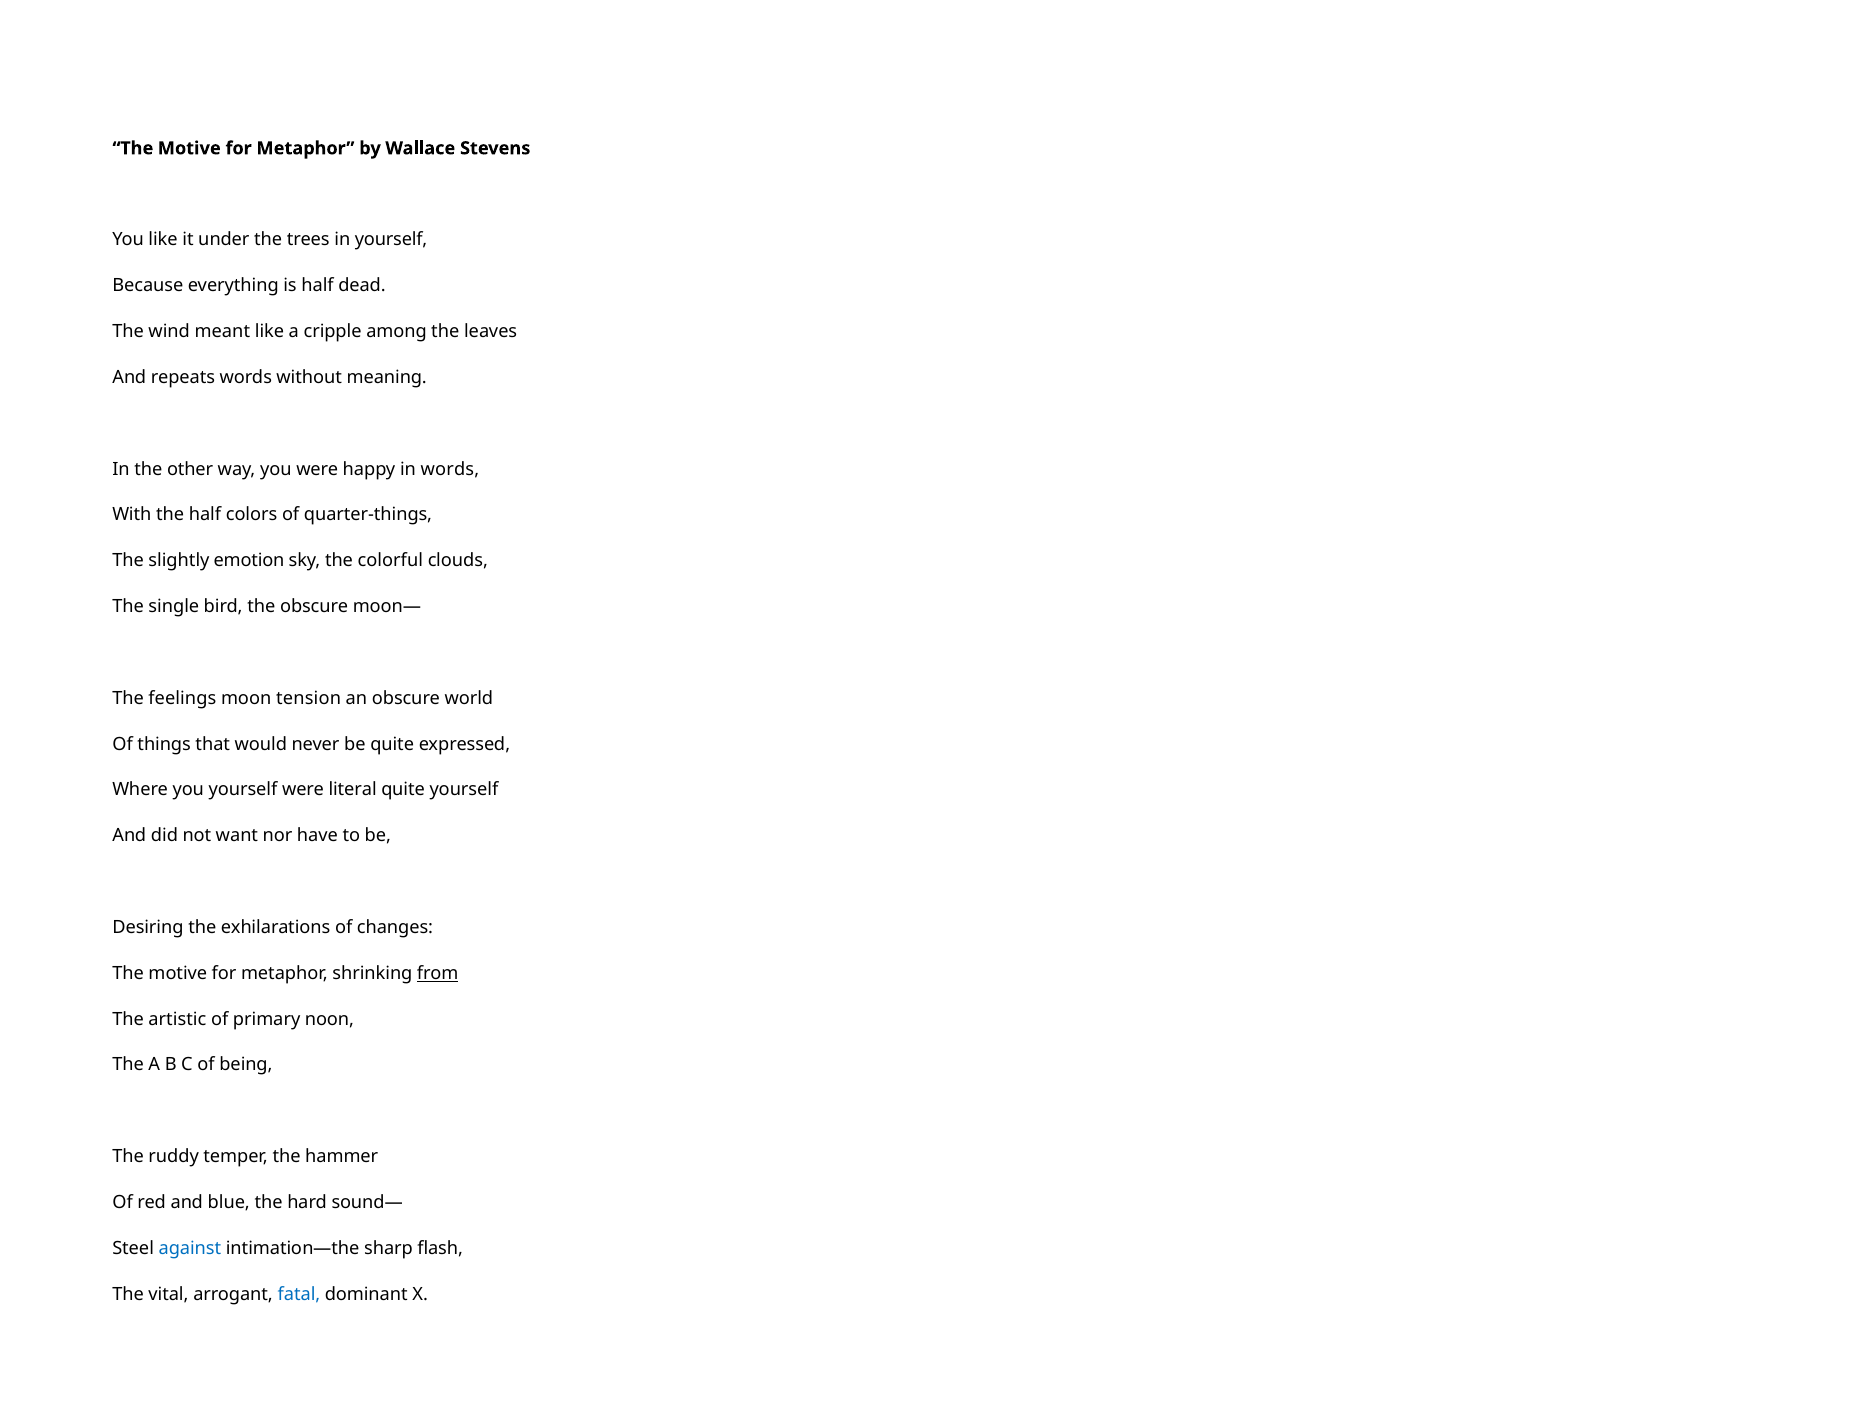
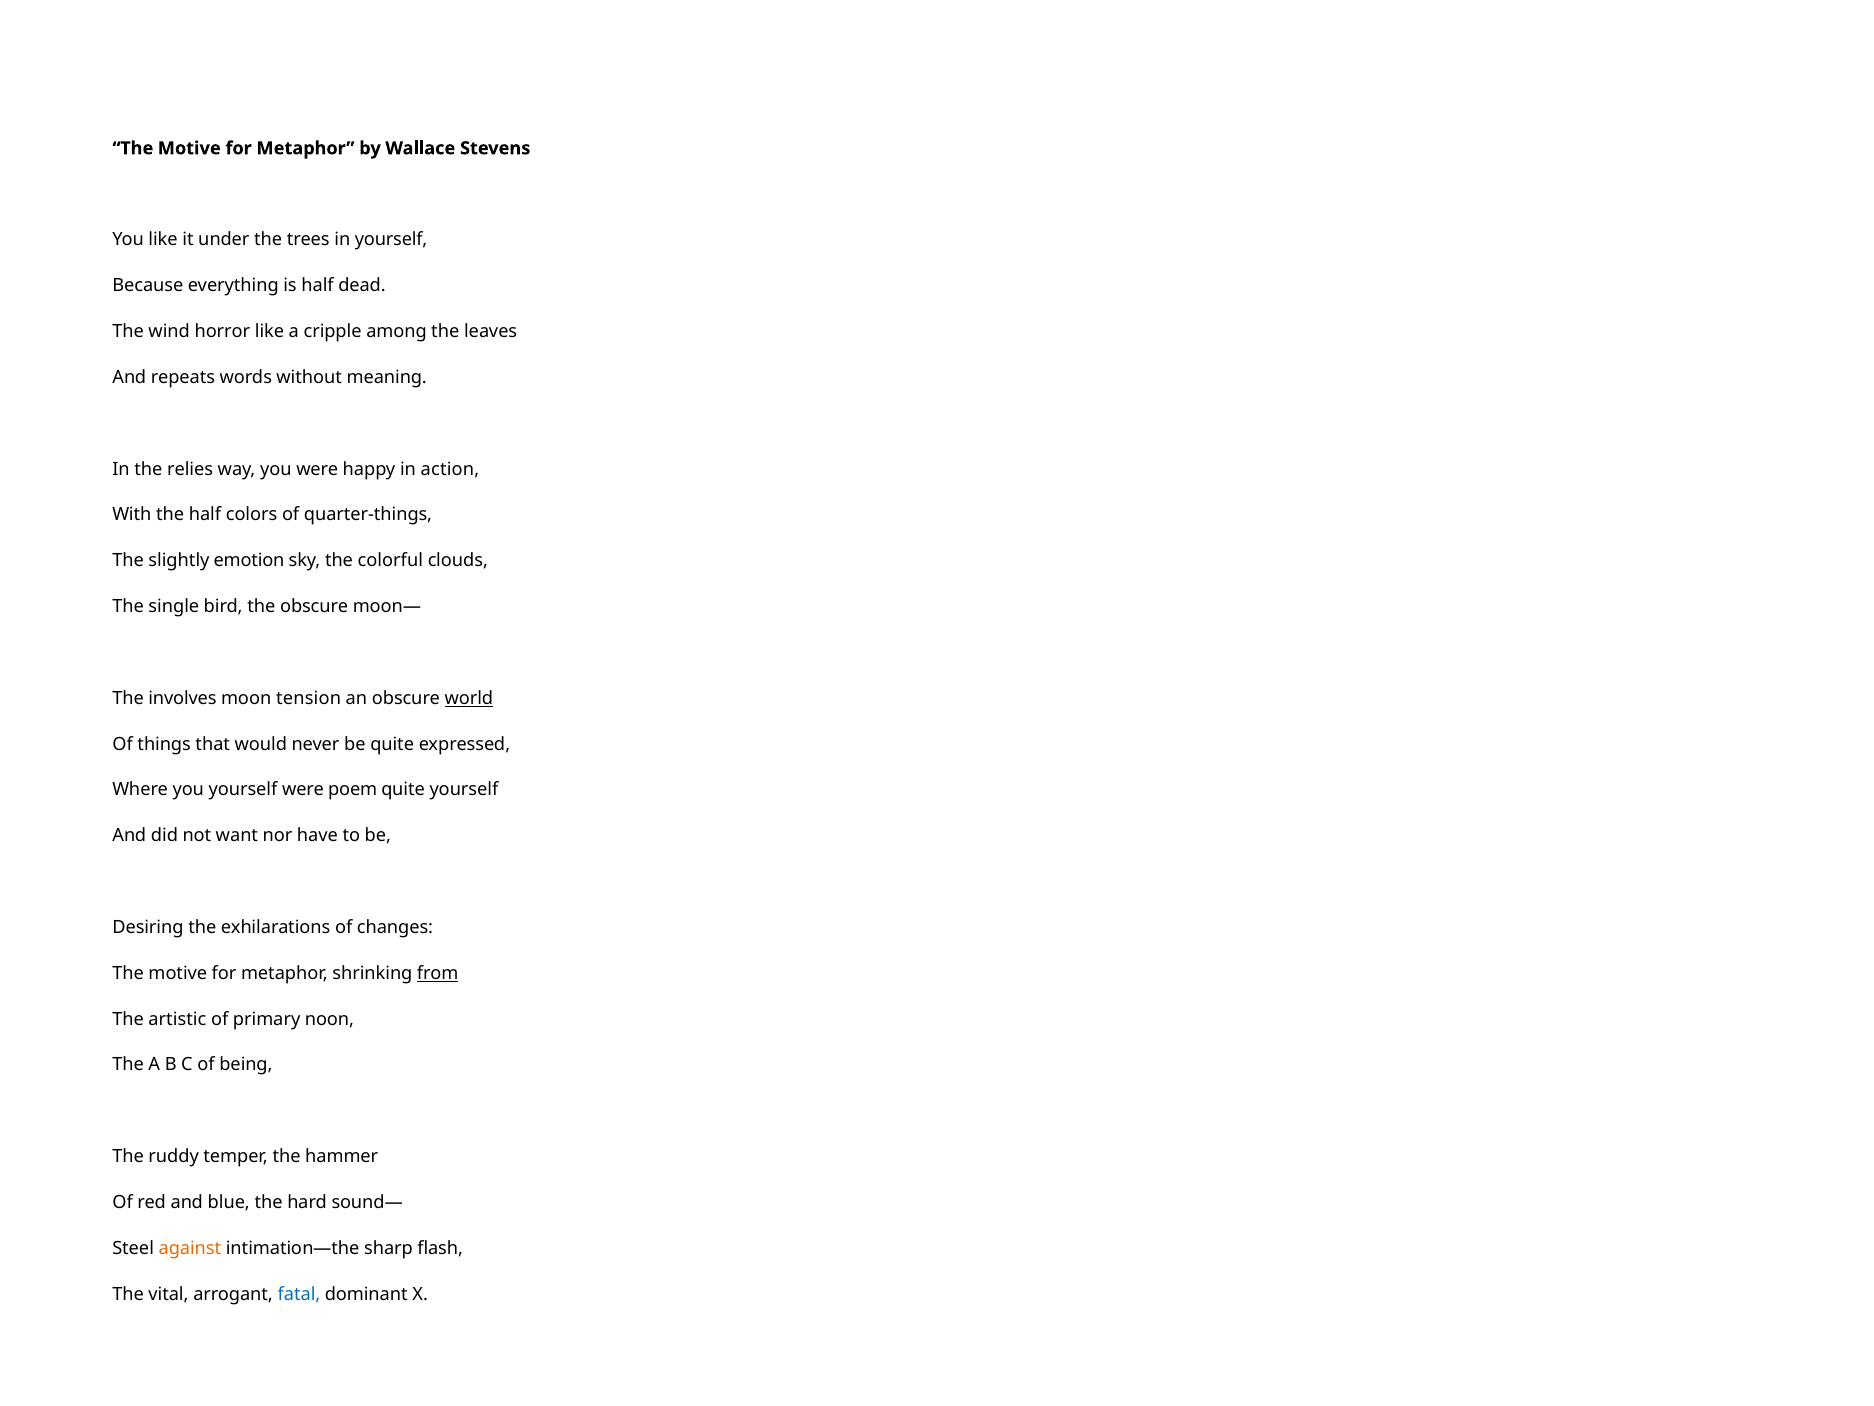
meant: meant -> horror
other: other -> relies
in words: words -> action
feelings: feelings -> involves
world underline: none -> present
literal: literal -> poem
against colour: blue -> orange
